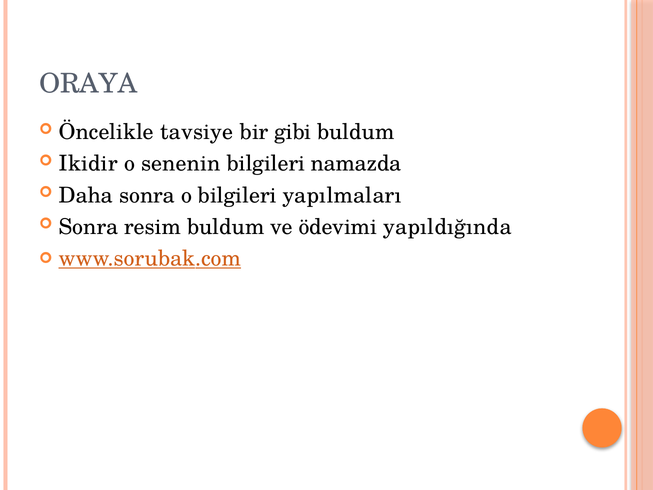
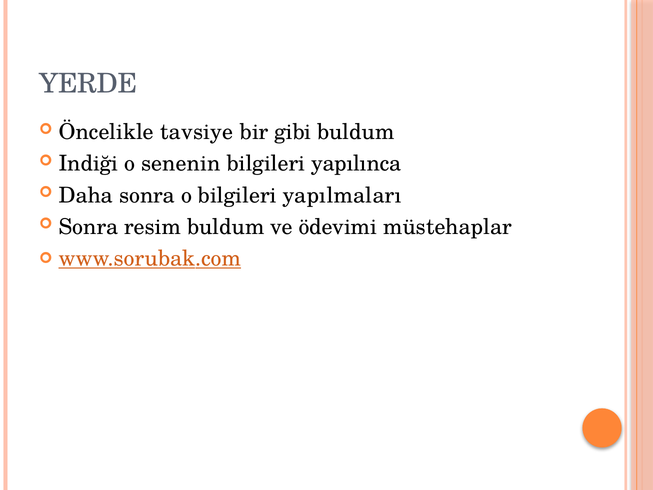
ORAYA: ORAYA -> YERDE
Ikidir: Ikidir -> Indiği
namazda: namazda -> yapılınca
yapıldığında: yapıldığında -> müstehaplar
